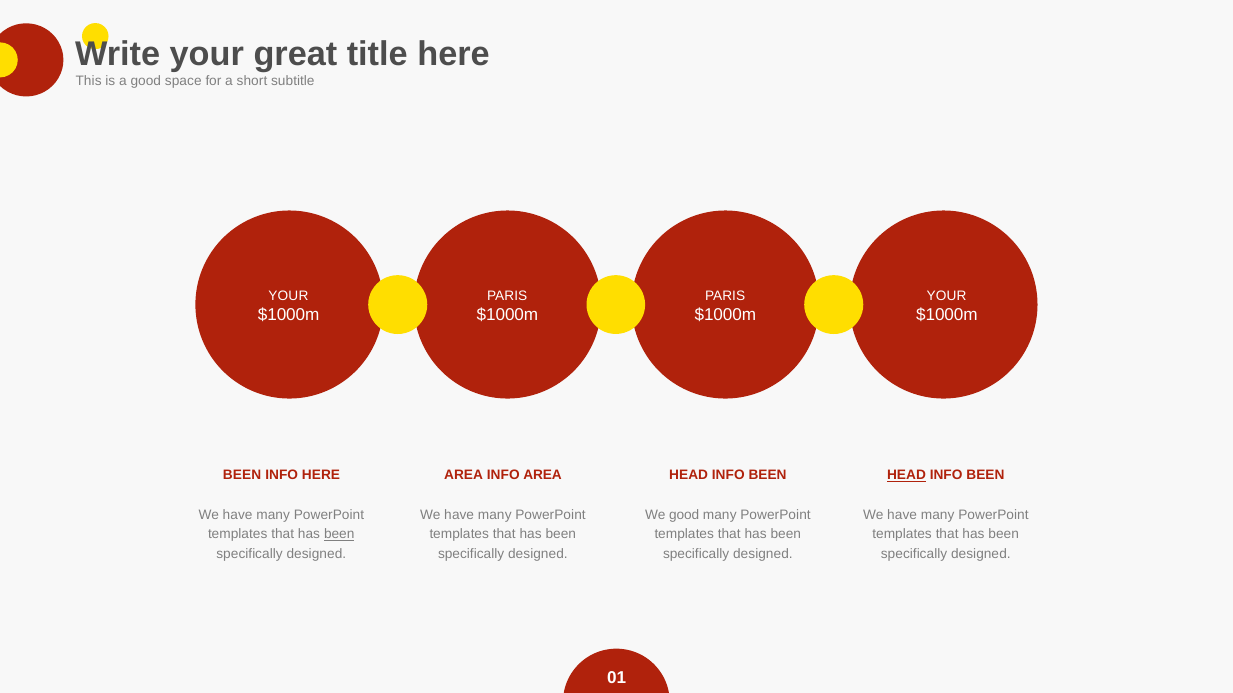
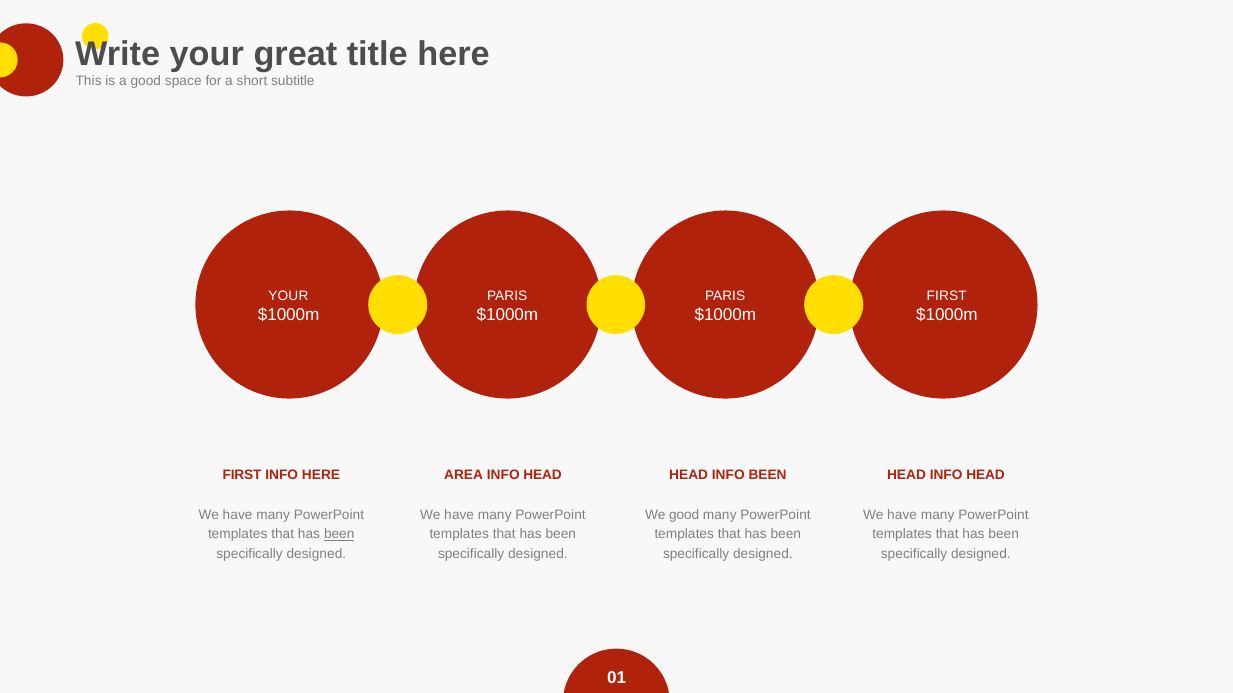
YOUR at (947, 296): YOUR -> FIRST
BEEN at (242, 476): BEEN -> FIRST
AREA at (543, 476): AREA -> HEAD
HEAD at (906, 476) underline: present -> none
BEEN at (985, 476): BEEN -> HEAD
